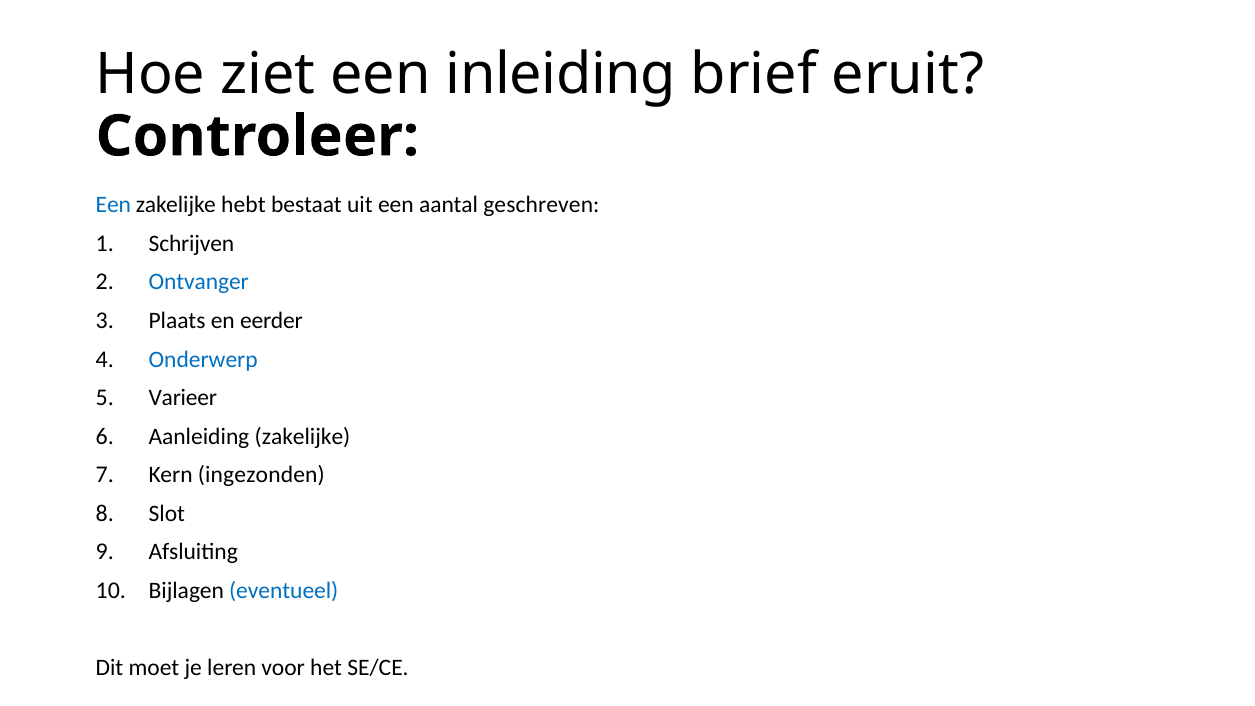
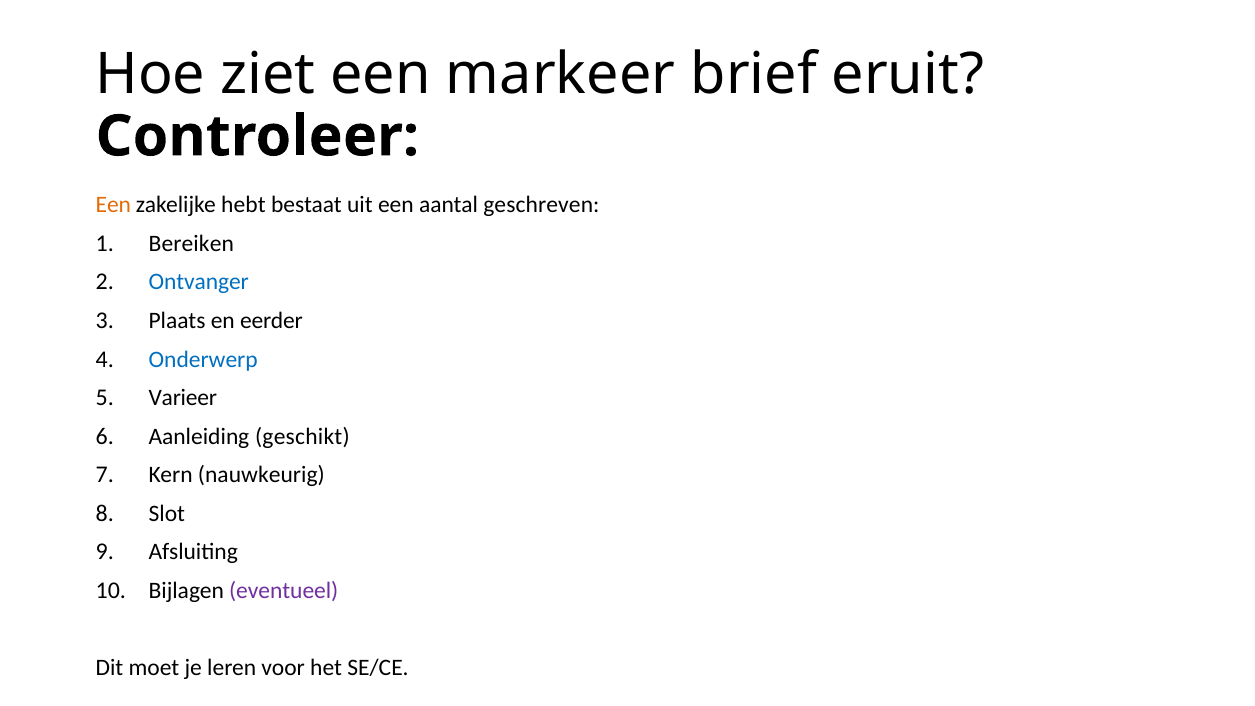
inleiding: inleiding -> markeer
Een at (113, 205) colour: blue -> orange
Schrijven: Schrijven -> Bereiken
Aanleiding zakelijke: zakelijke -> geschikt
ingezonden: ingezonden -> nauwkeurig
eventueel colour: blue -> purple
